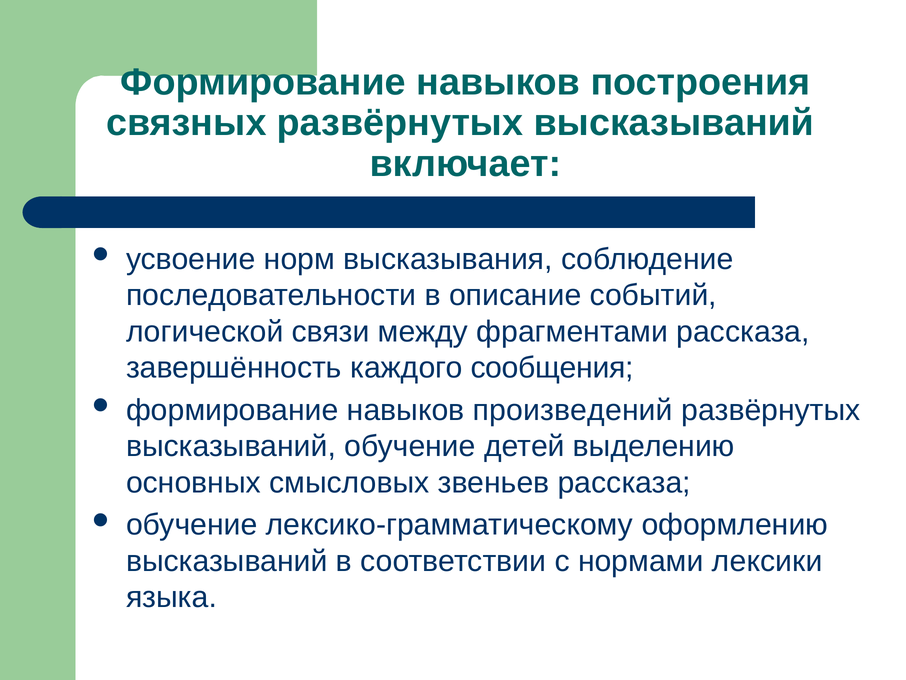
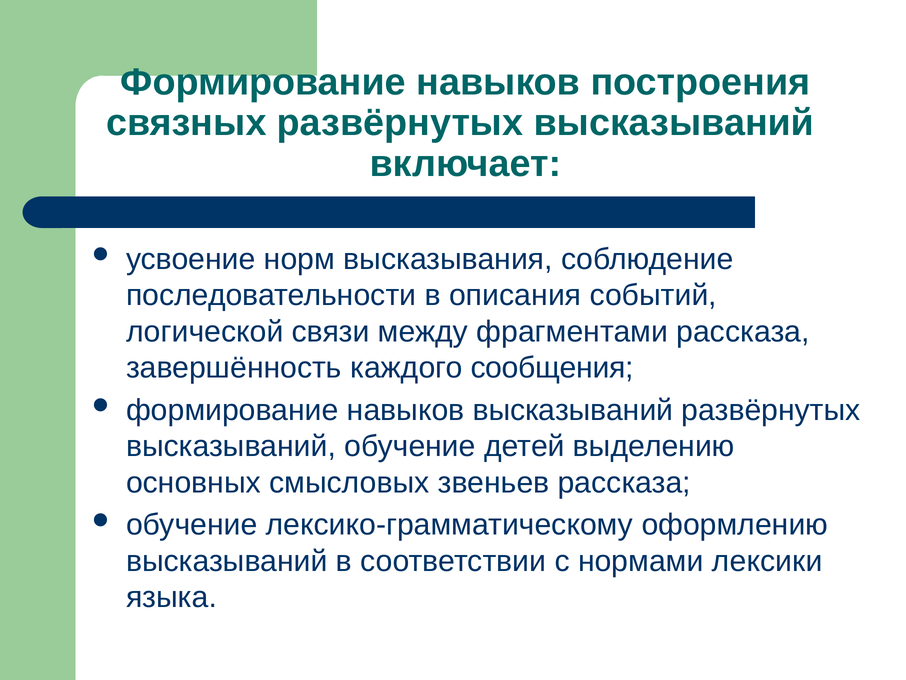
описание: описание -> описания
навыков произведений: произведений -> высказываний
